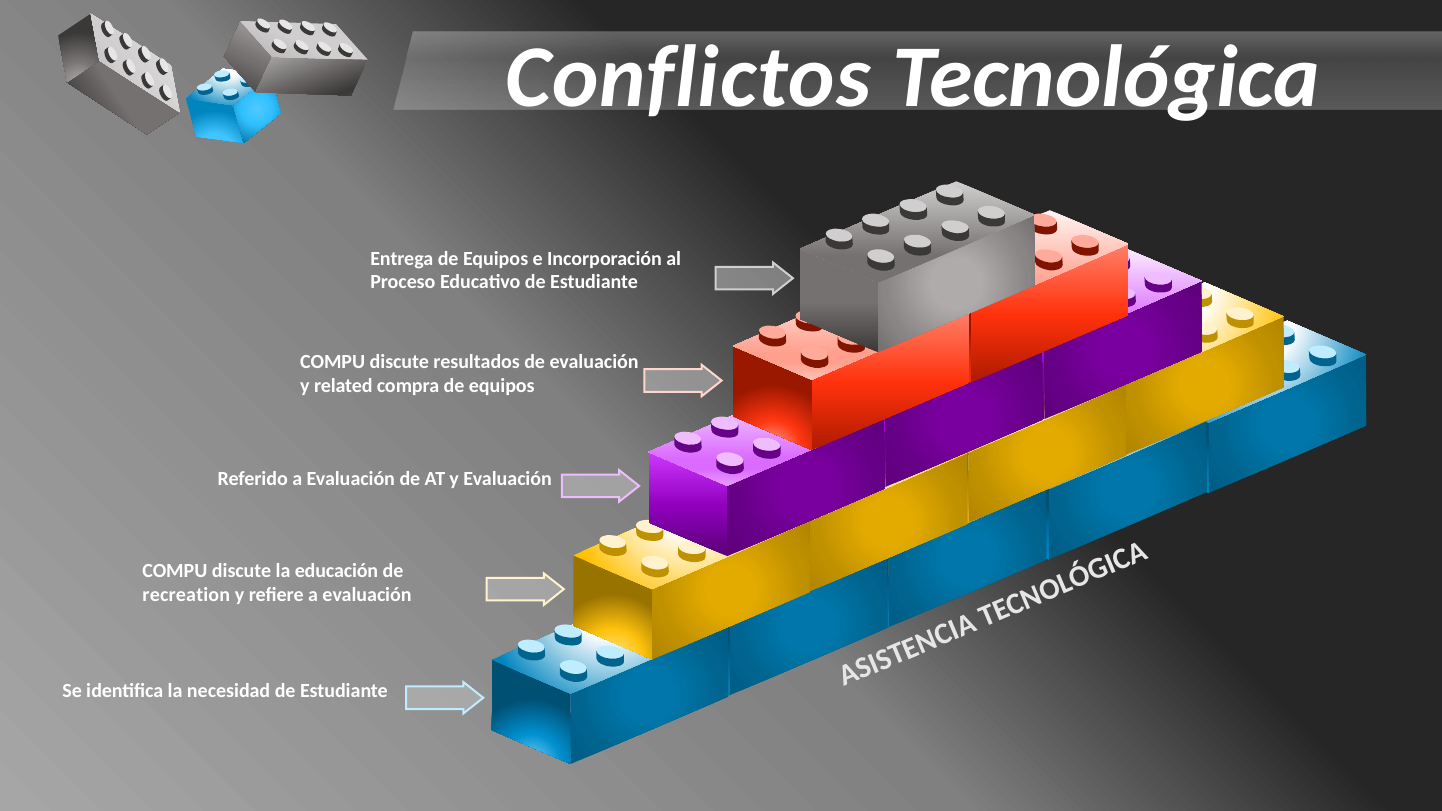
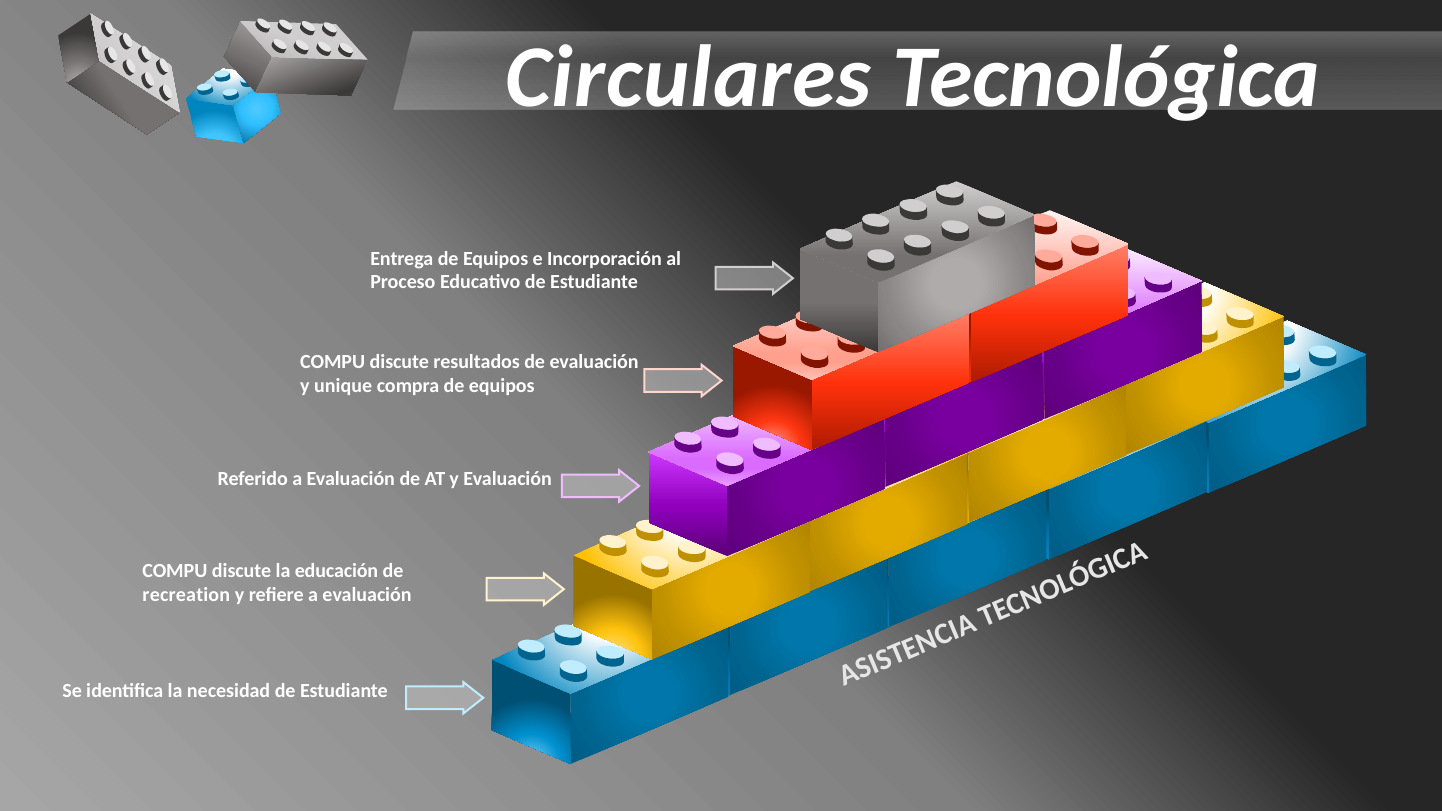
Conflictos: Conflictos -> Circulares
related: related -> unique
